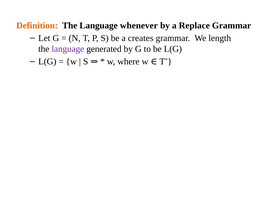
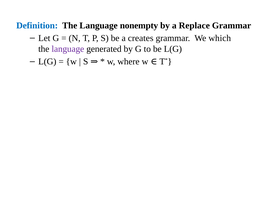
Definition colour: orange -> blue
whenever: whenever -> nonempty
length: length -> which
